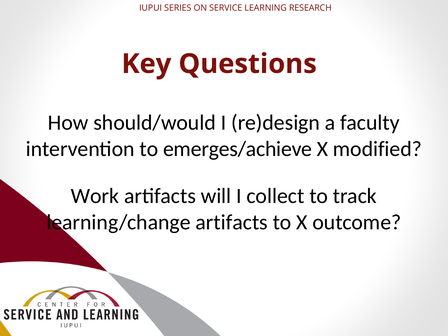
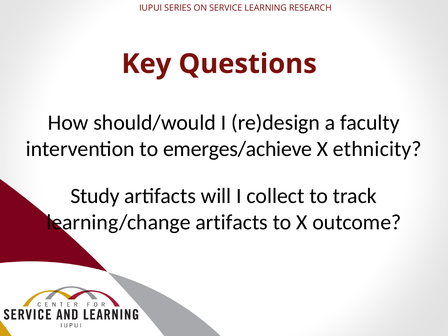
modified: modified -> ethnicity
Work: Work -> Study
